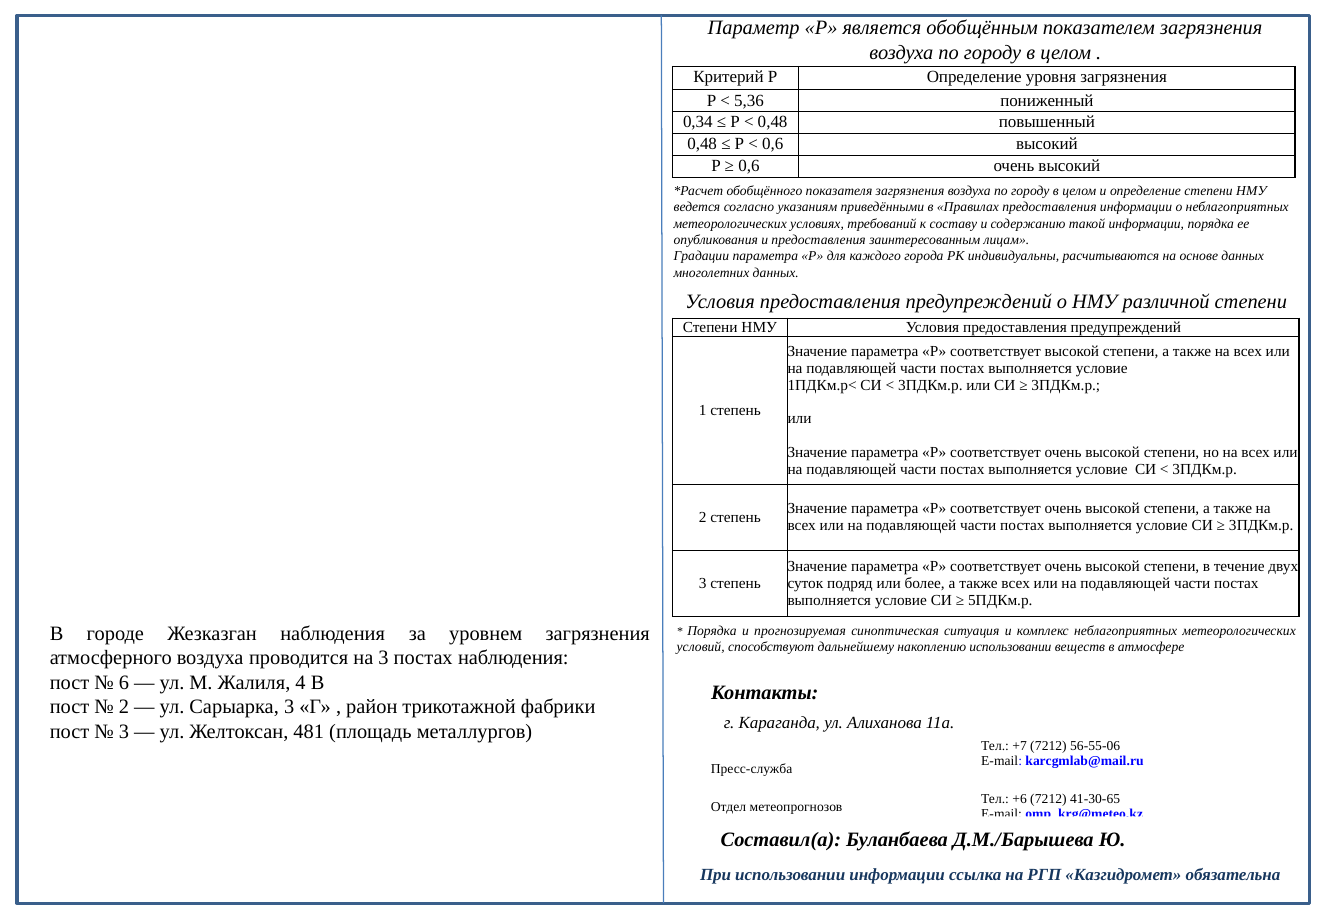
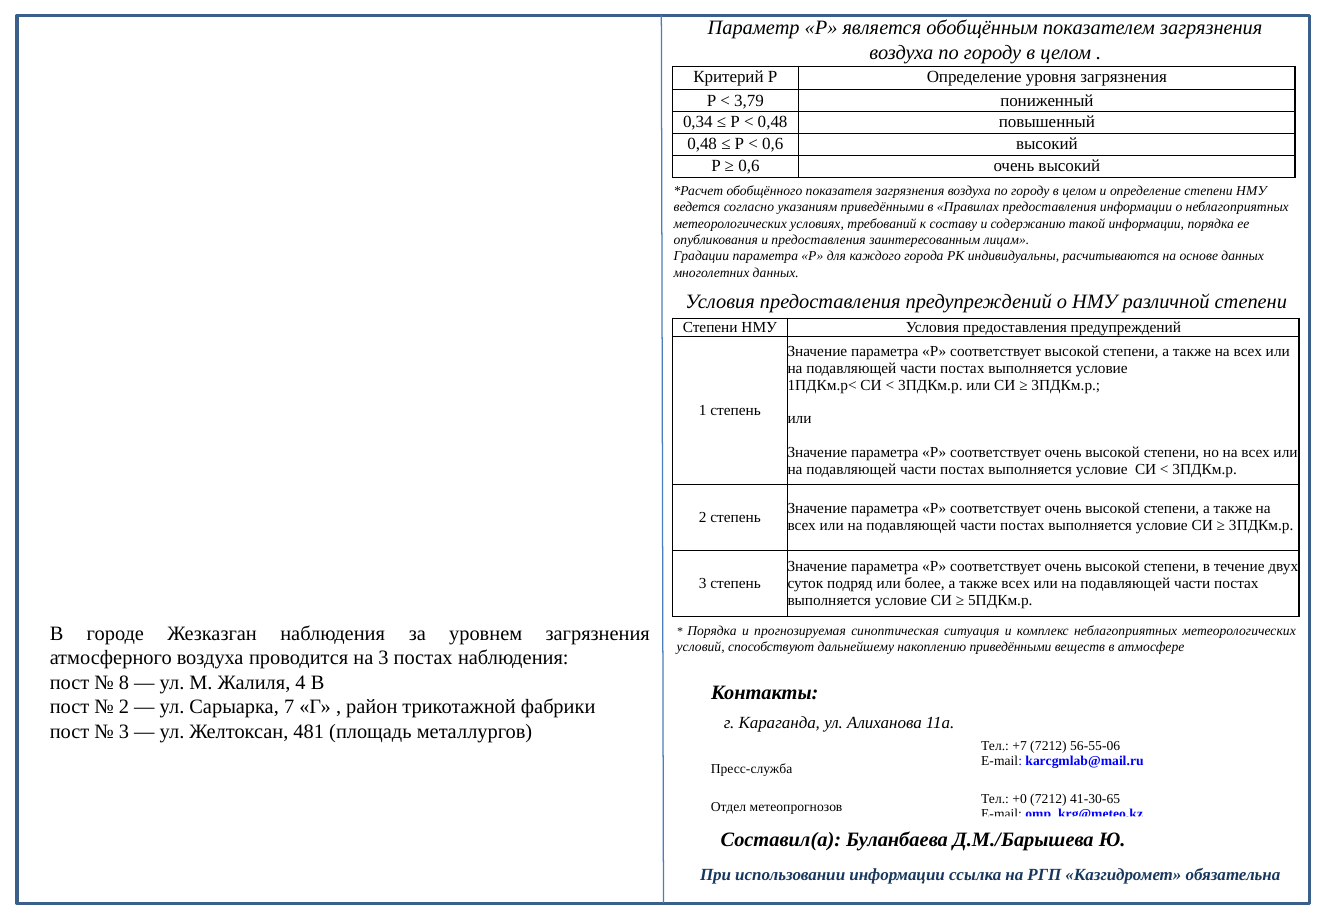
5,36: 5,36 -> 3,79
накоплению использовании: использовании -> приведёнными
6: 6 -> 8
Сарыарка 3: 3 -> 7
+6: +6 -> +0
